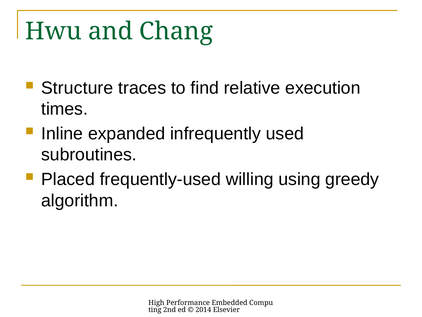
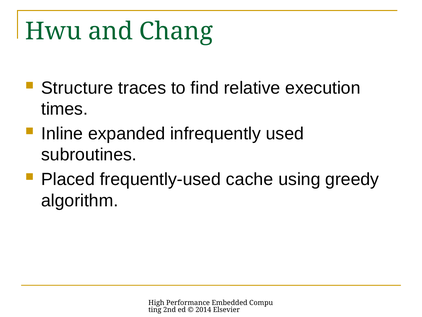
willing: willing -> cache
